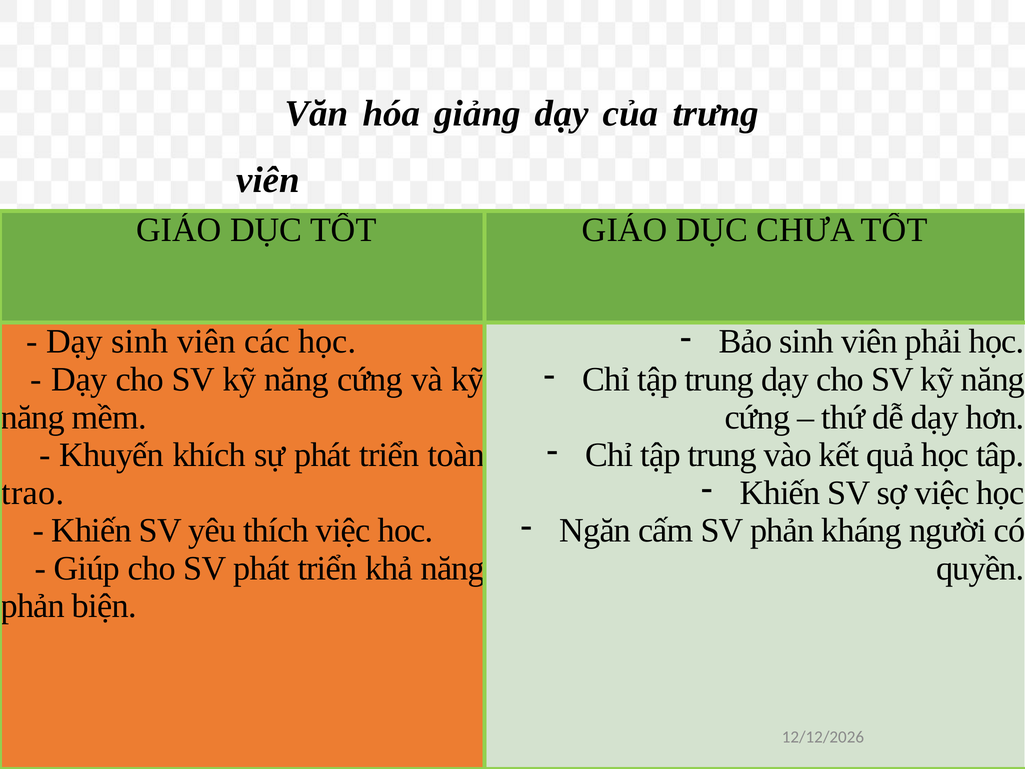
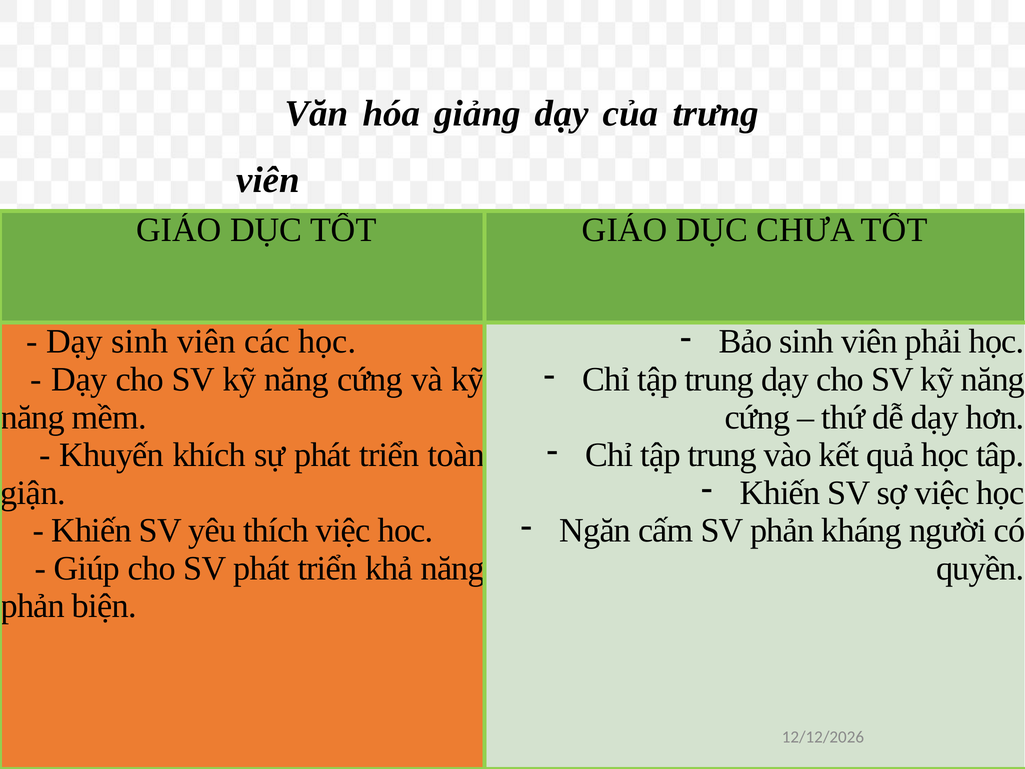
trao: trao -> giận
